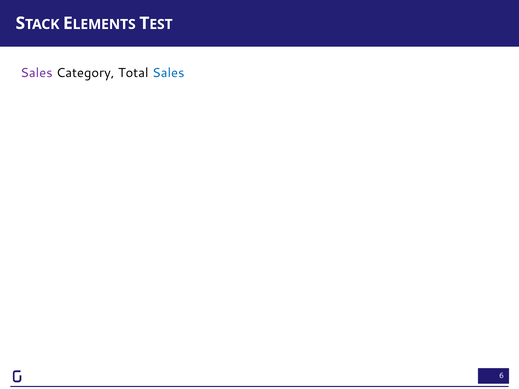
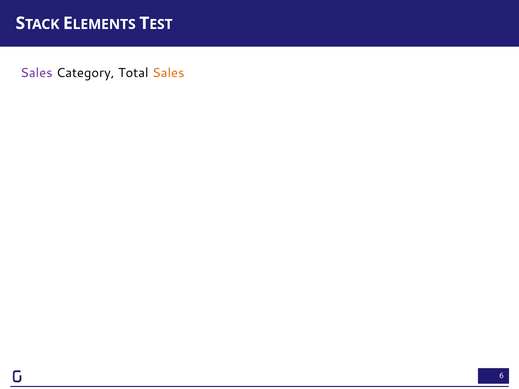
Sales at (168, 73) colour: blue -> orange
